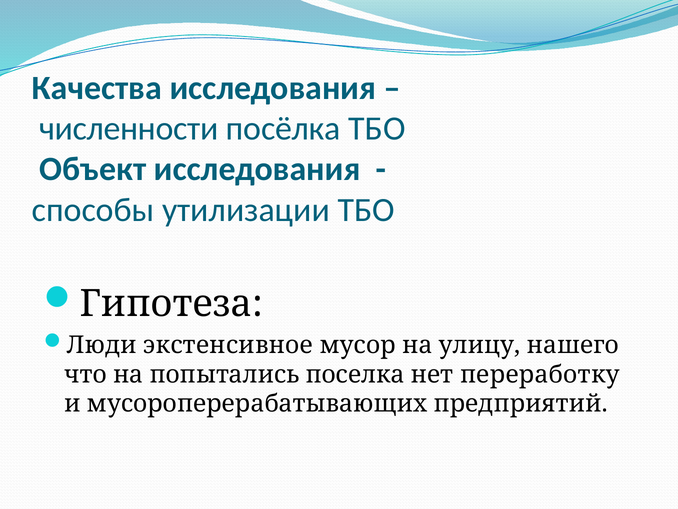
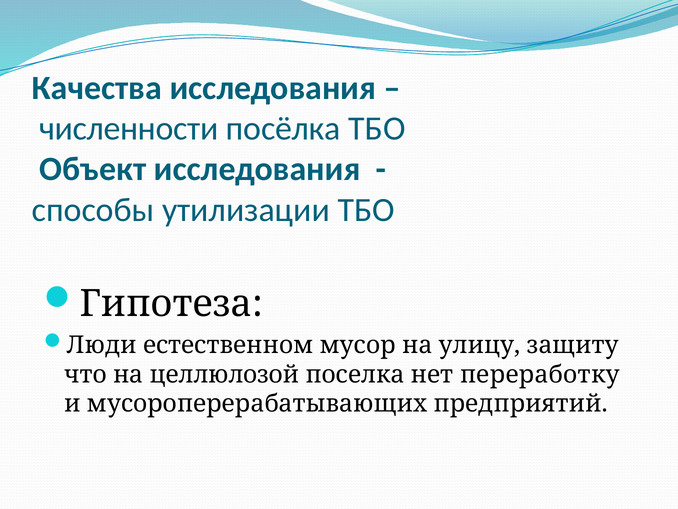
экстенсивное: экстенсивное -> естественном
нашего: нашего -> защиту
попытались: попытались -> целлюлозой
